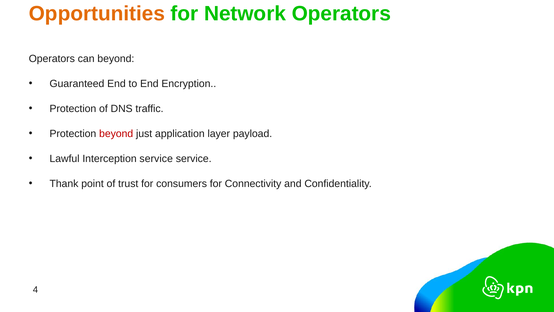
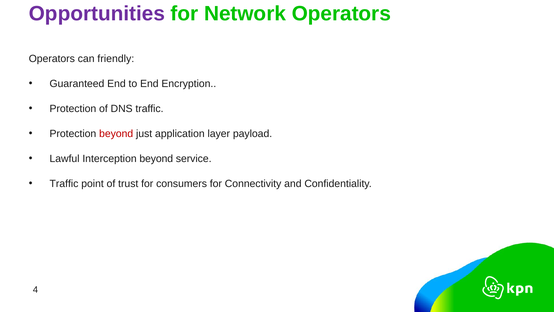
Opportunities colour: orange -> purple
can beyond: beyond -> friendly
Interception service: service -> beyond
Thank at (64, 183): Thank -> Traffic
